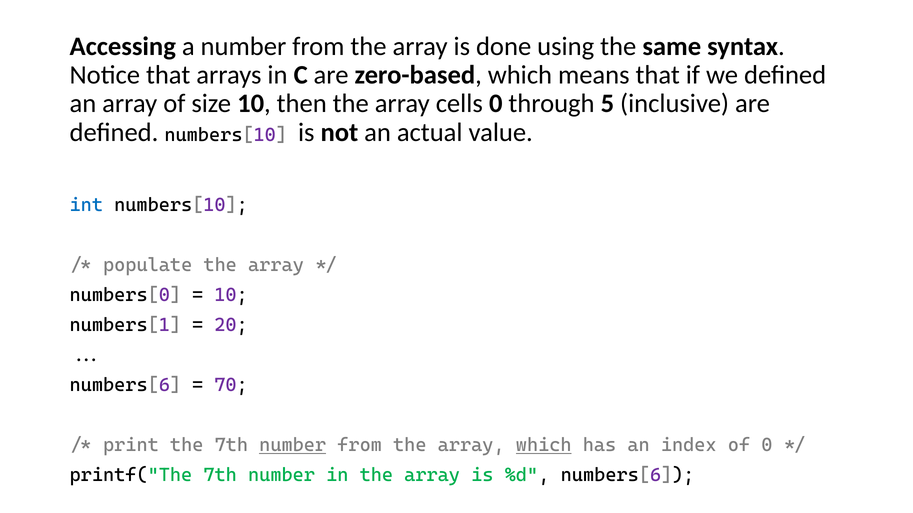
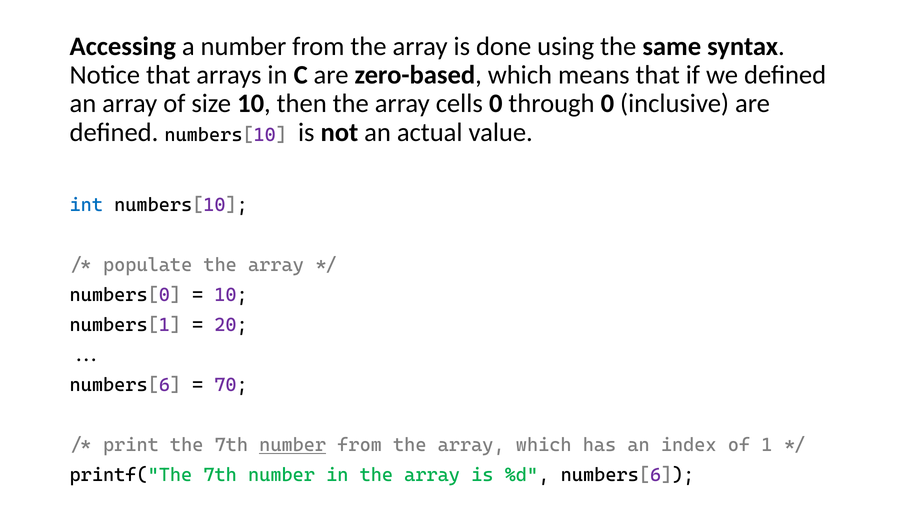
through 5: 5 -> 0
which at (544, 446) underline: present -> none
of 0: 0 -> 1
